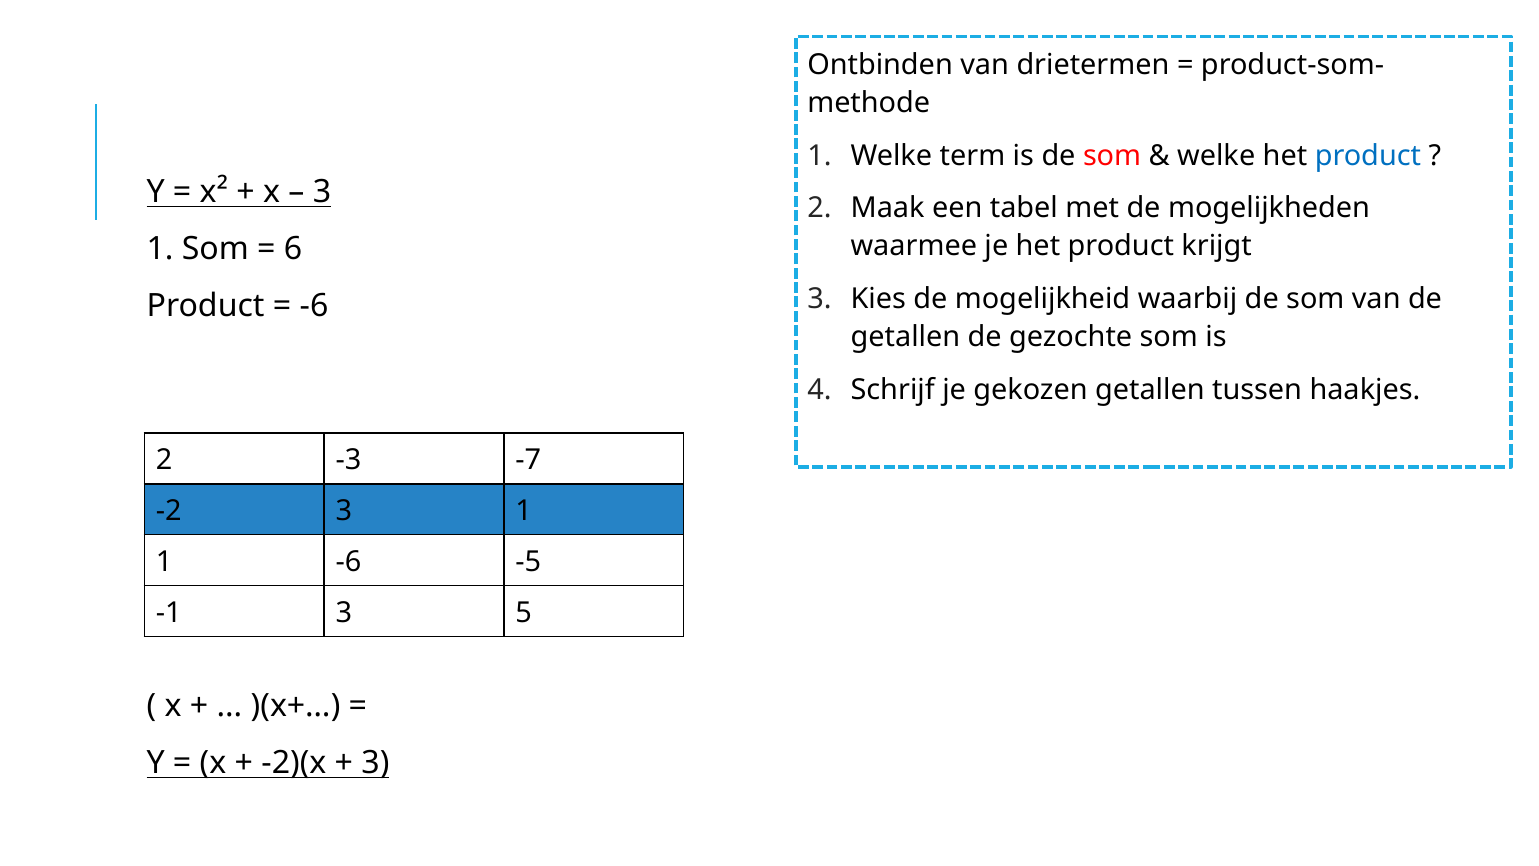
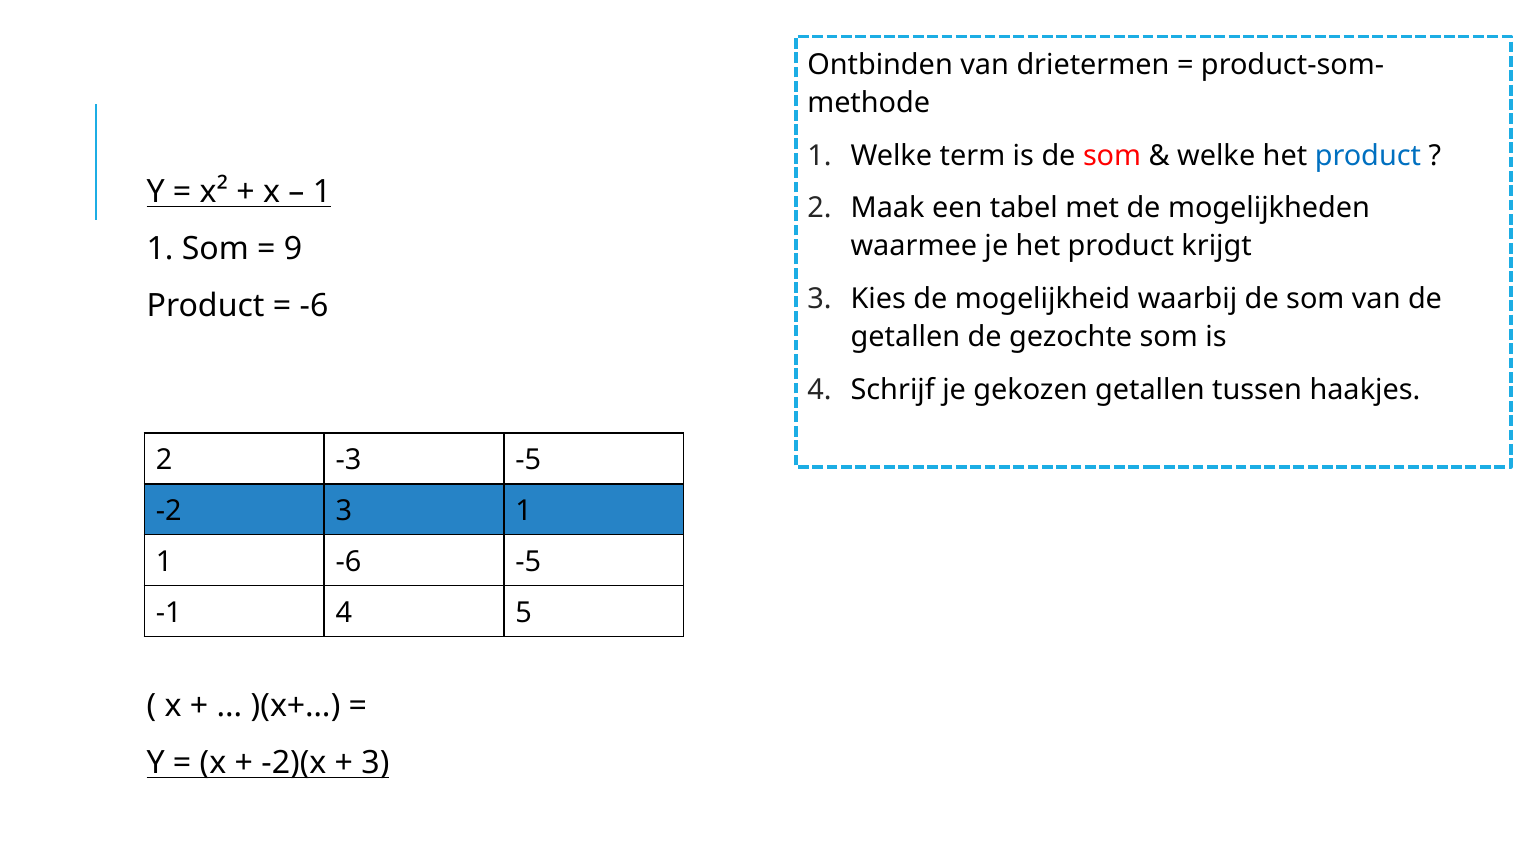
3 at (322, 192): 3 -> 1
6: 6 -> 9
-3 -7: -7 -> -5
-1 3: 3 -> 4
